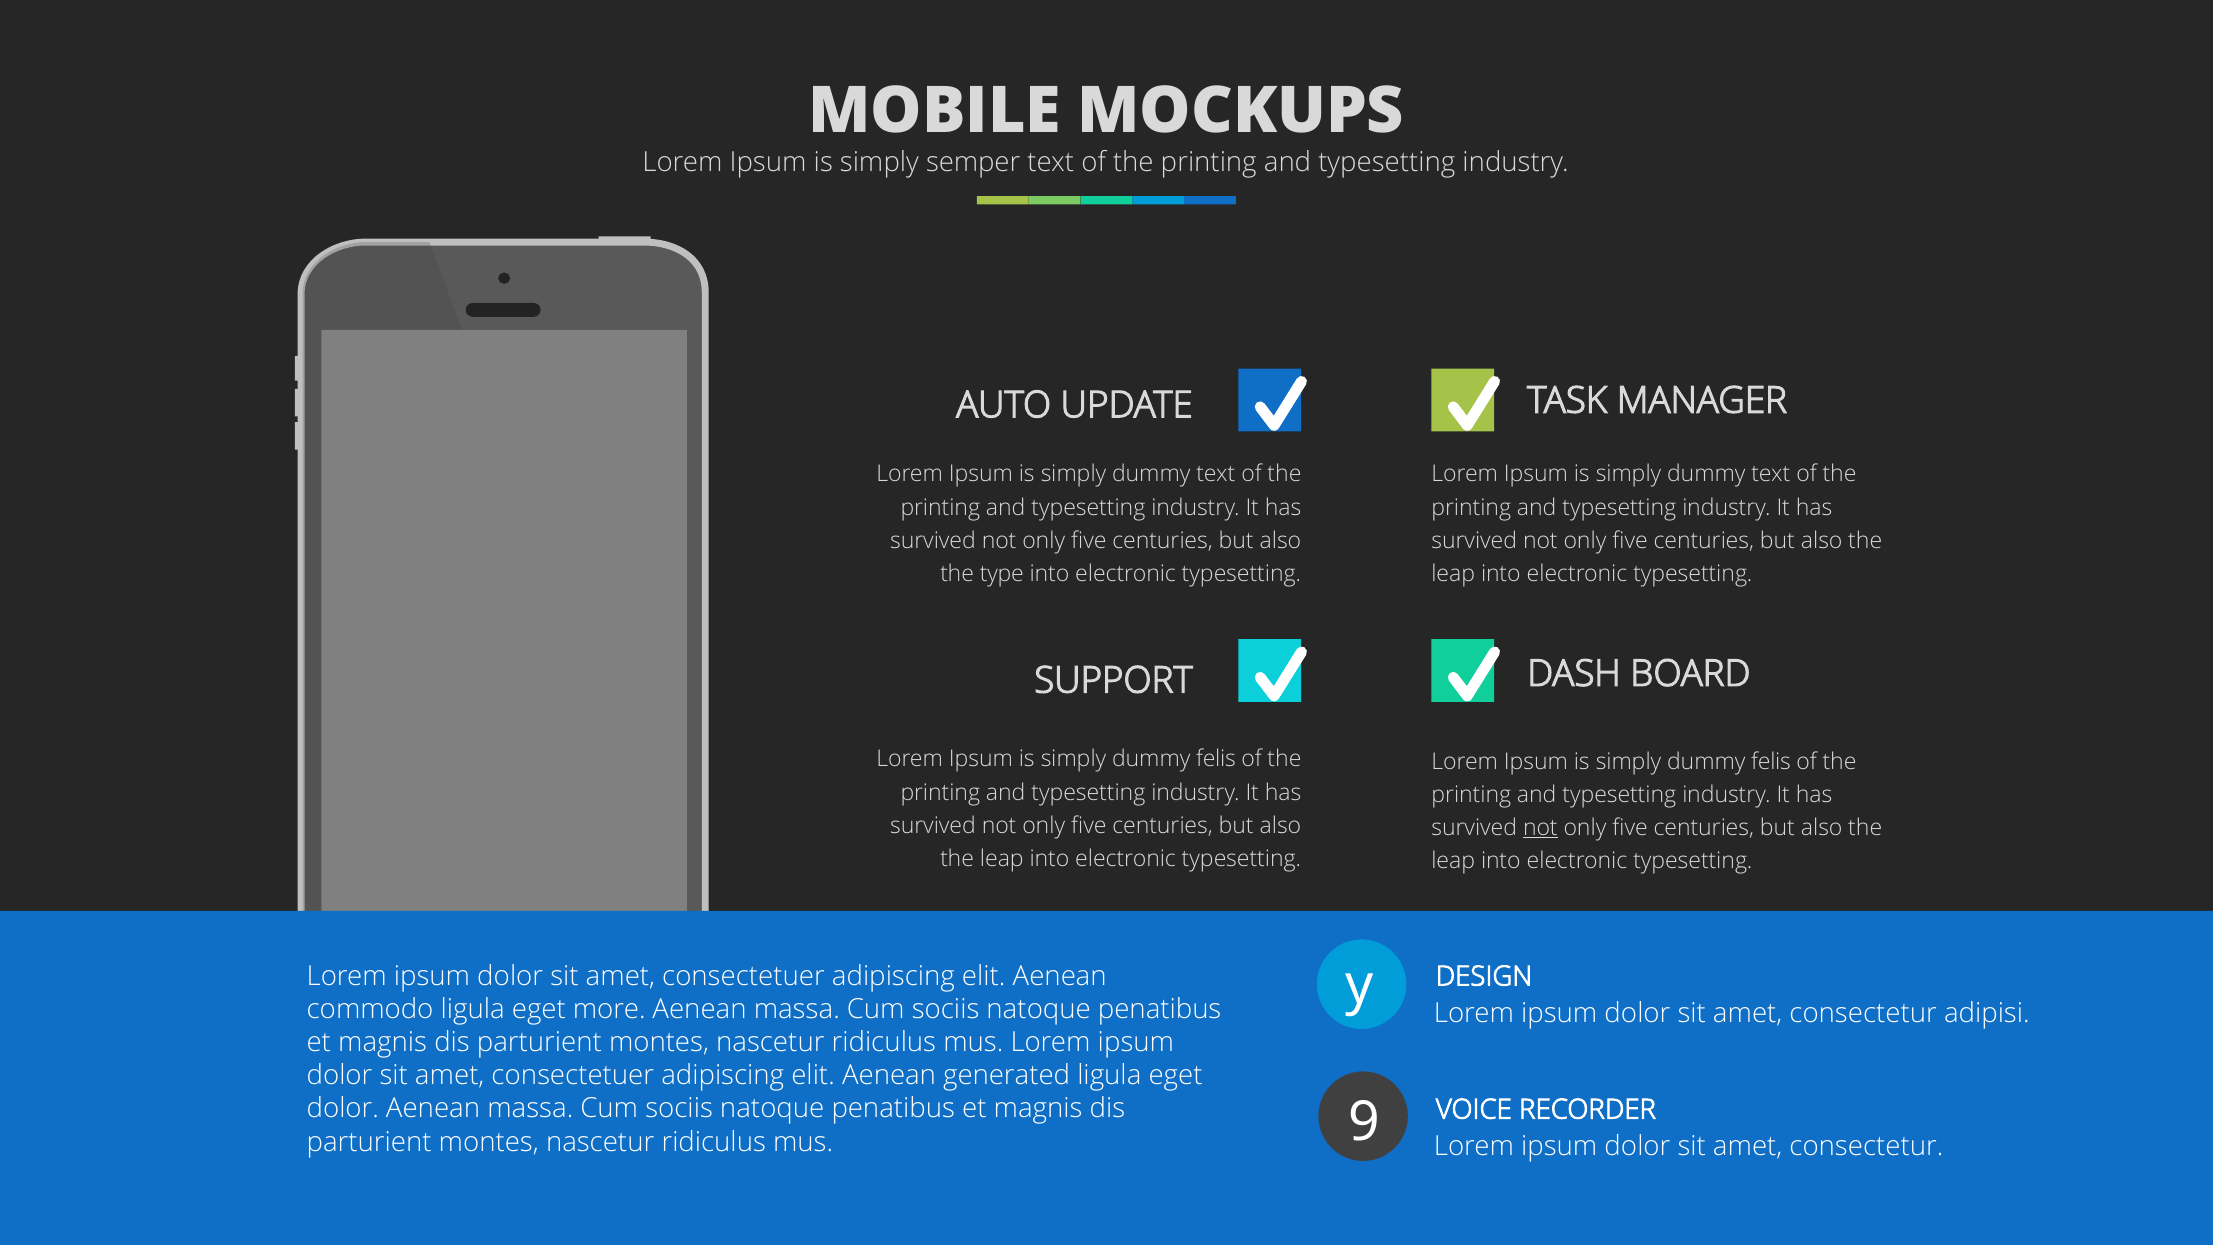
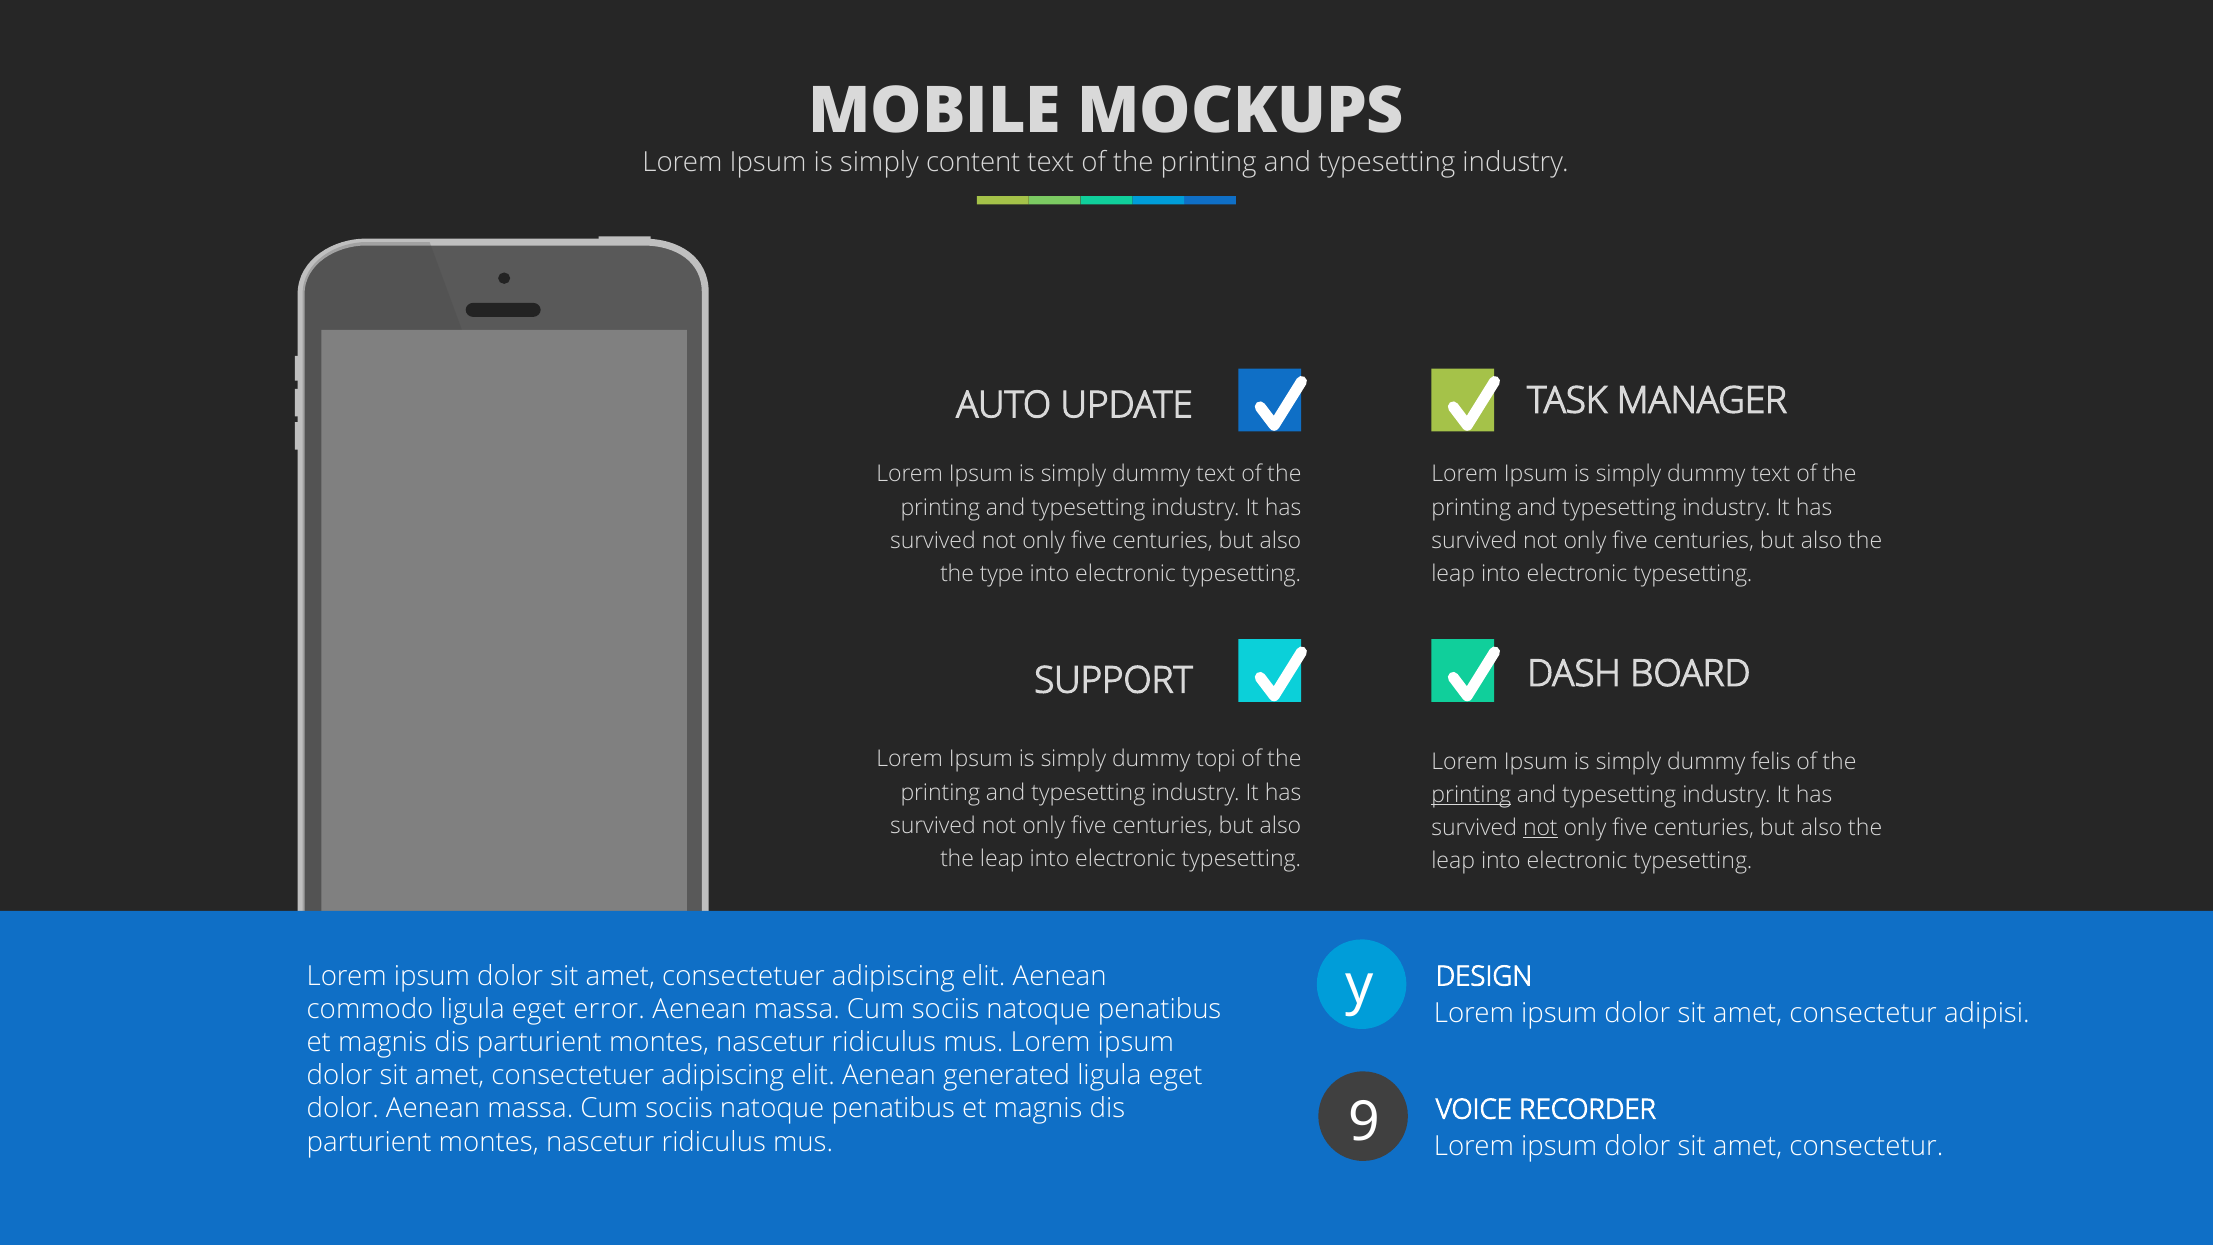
semper: semper -> content
felis at (1216, 759): felis -> topi
printing at (1471, 795) underline: none -> present
more: more -> error
